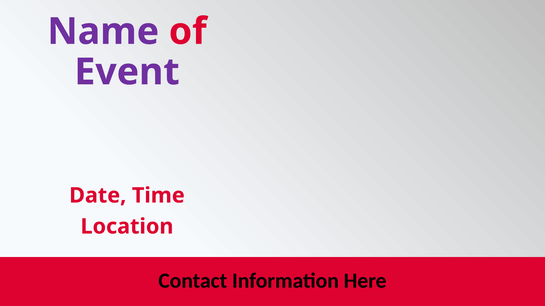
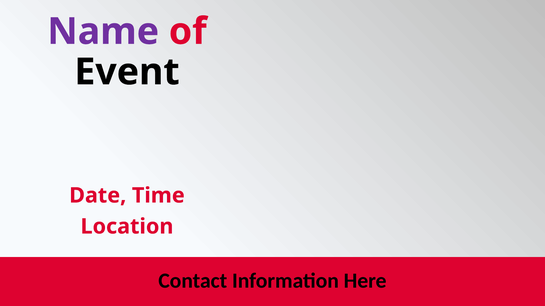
Event colour: purple -> black
